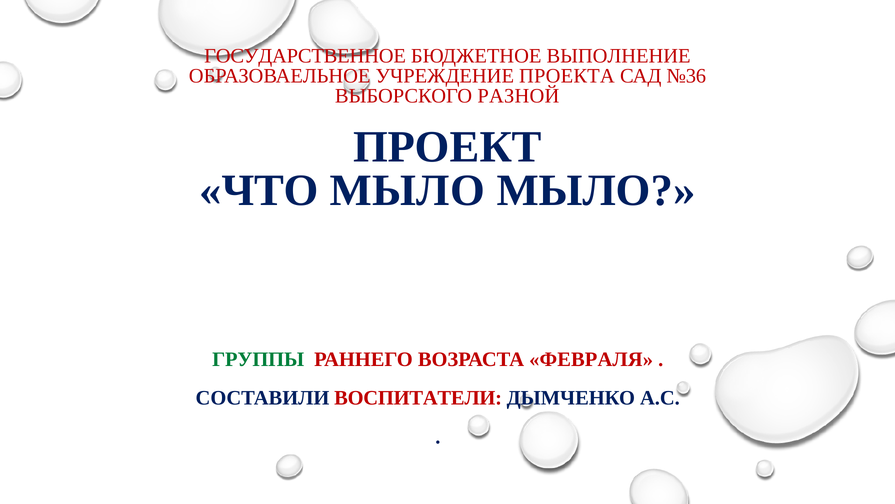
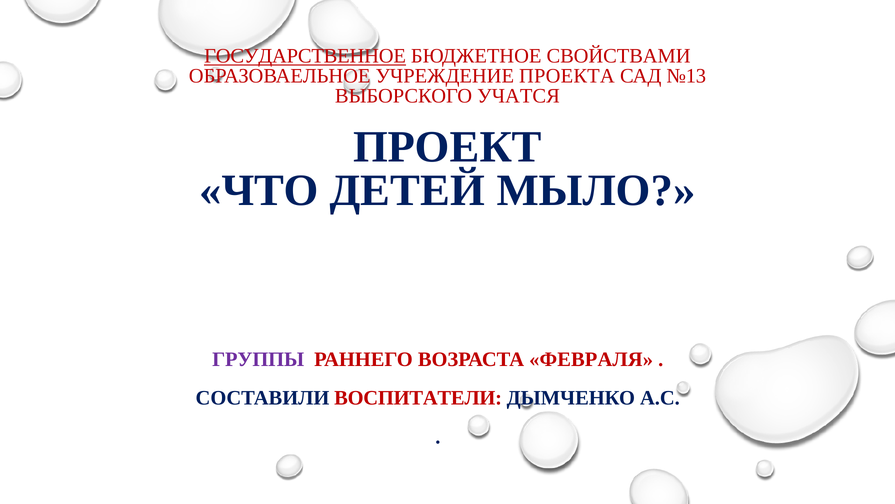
ГОСУДАРСТВЕННОЕ underline: none -> present
ВЫПОЛНЕНИЕ: ВЫПОЛНЕНИЕ -> СВОЙСТВАМИ
№36: №36 -> №13
РАЗНОЙ: РАЗНОЙ -> УЧАТСЯ
ЧТО МЫЛО: МЫЛО -> ДЕТЕЙ
ГРУППЫ colour: green -> purple
